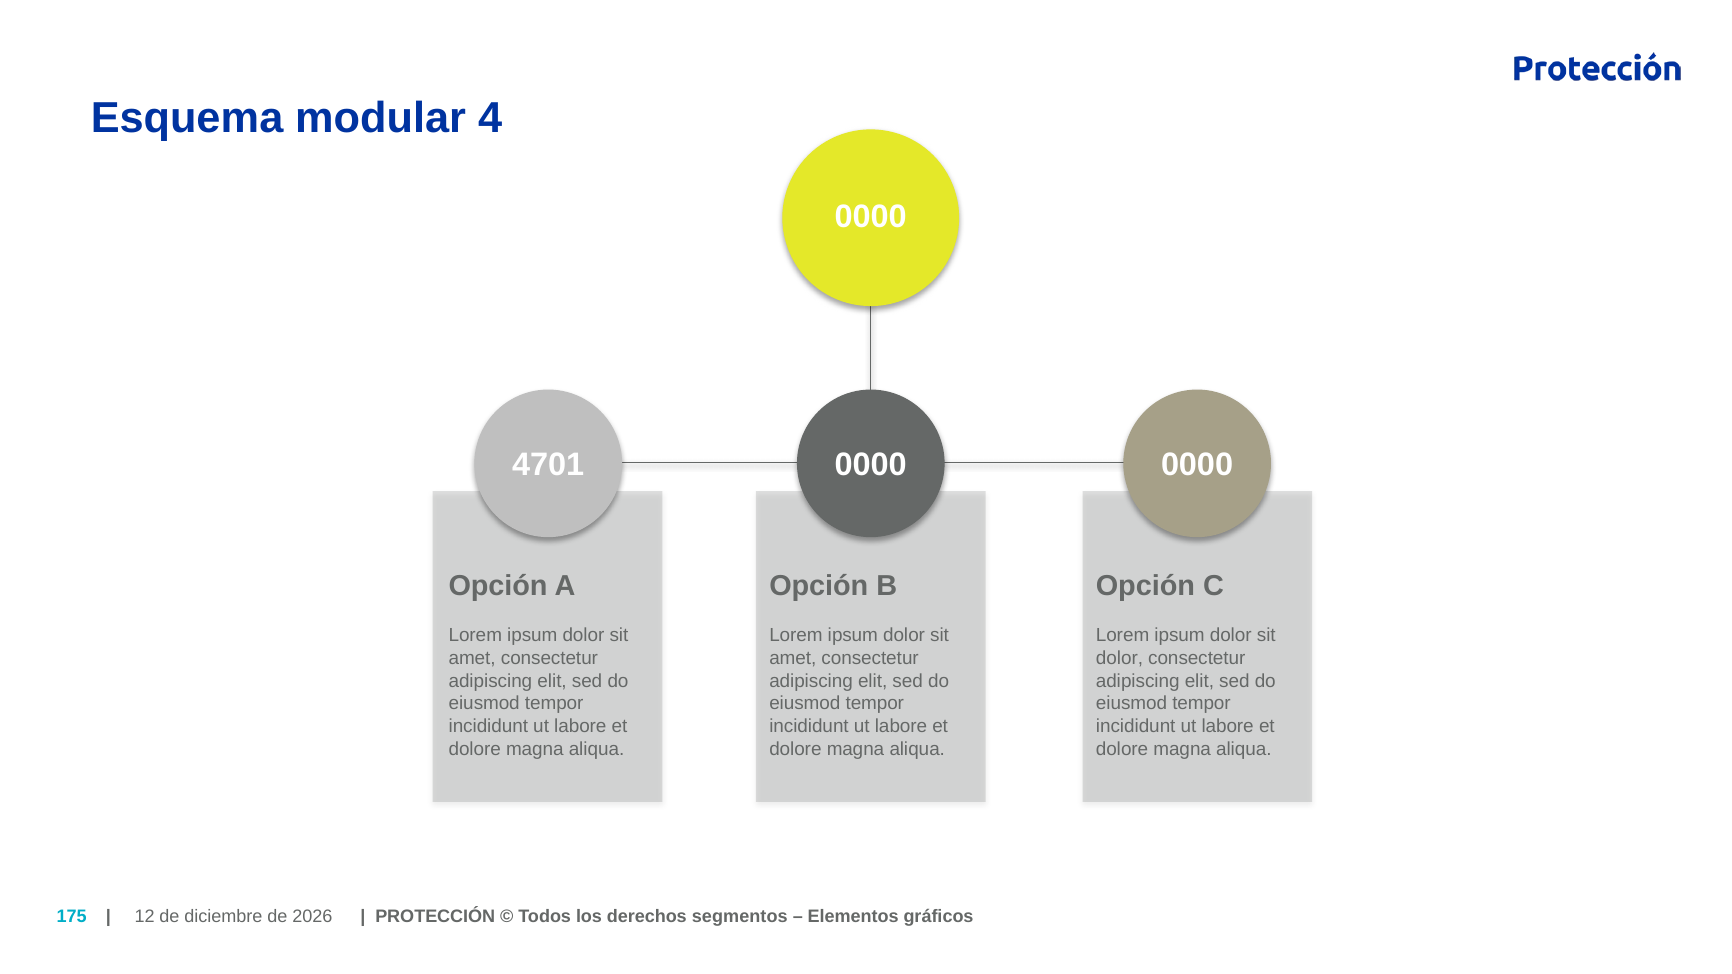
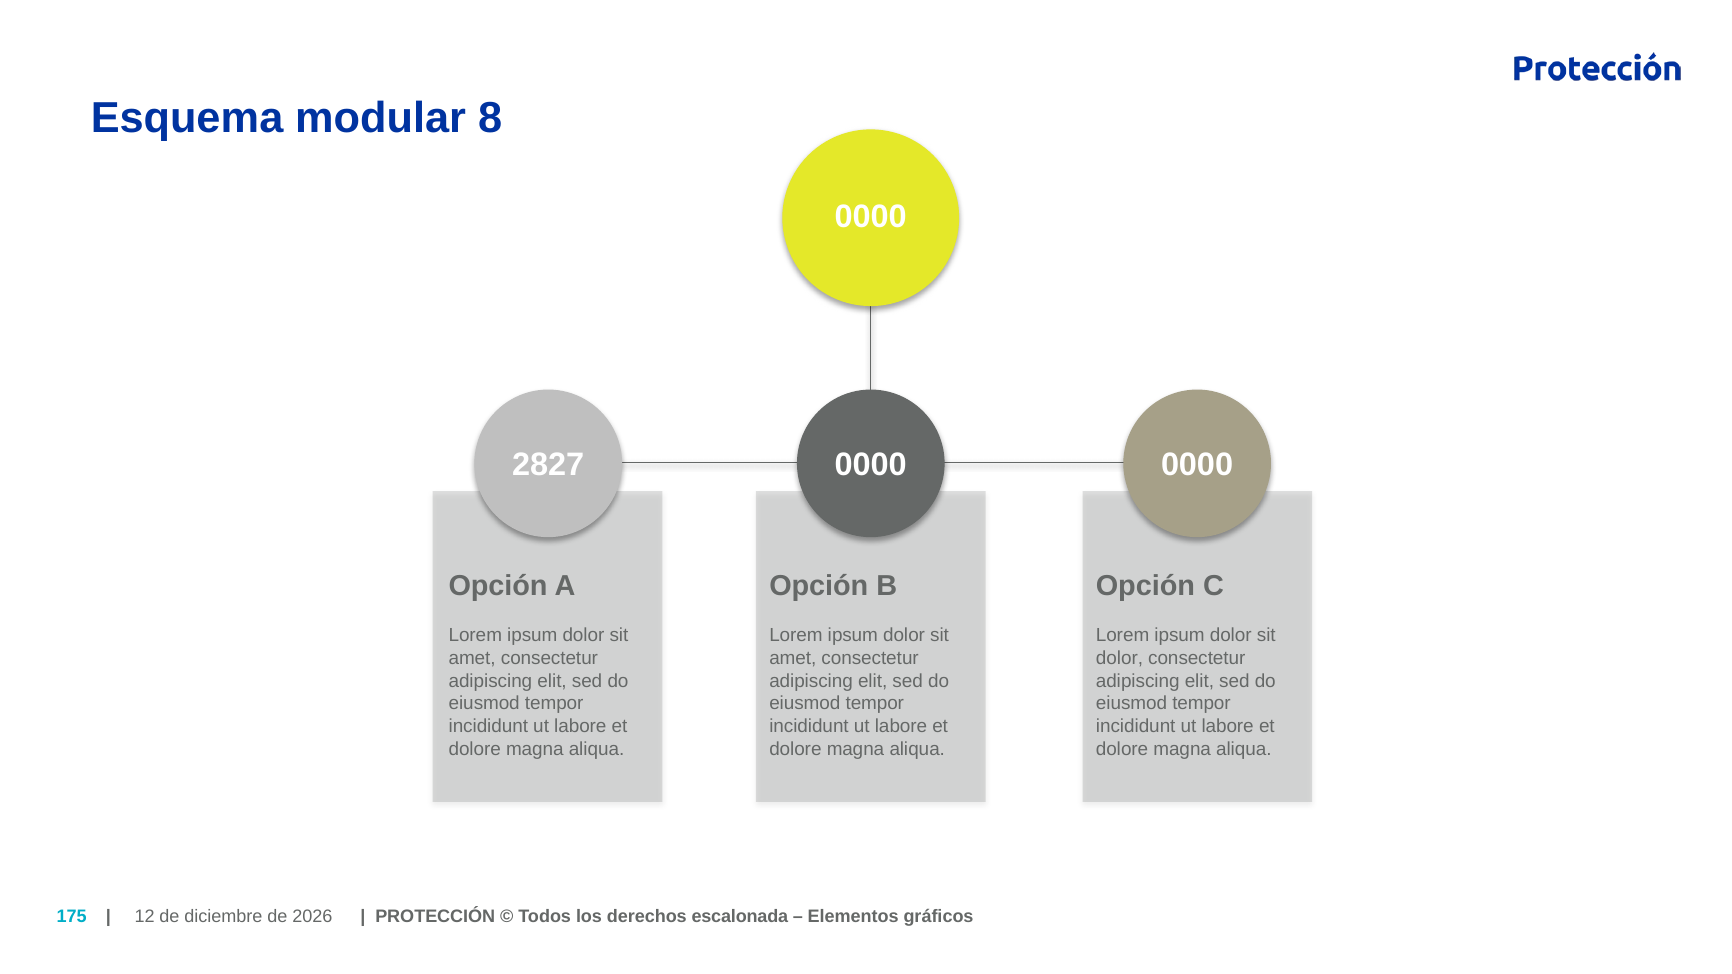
4: 4 -> 8
4701: 4701 -> 2827
segmentos: segmentos -> escalonada
